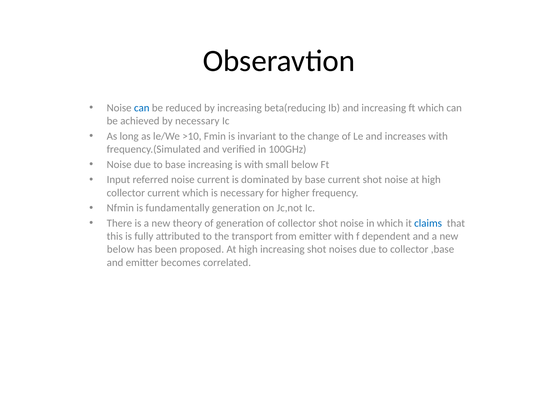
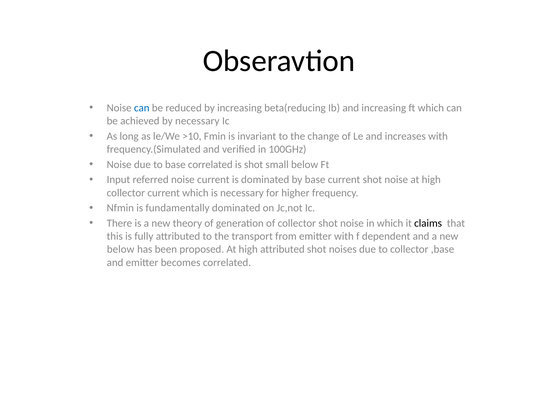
base increasing: increasing -> correlated
is with: with -> shot
fundamentally generation: generation -> dominated
claims colour: blue -> black
high increasing: increasing -> attributed
